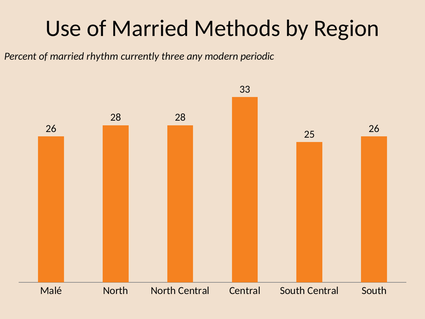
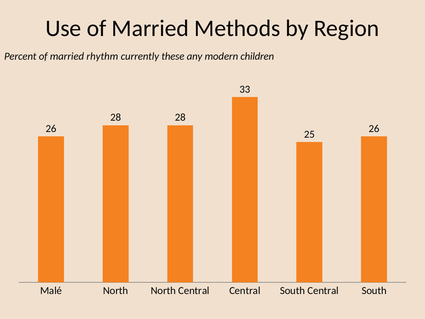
three: three -> these
periodic: periodic -> children
